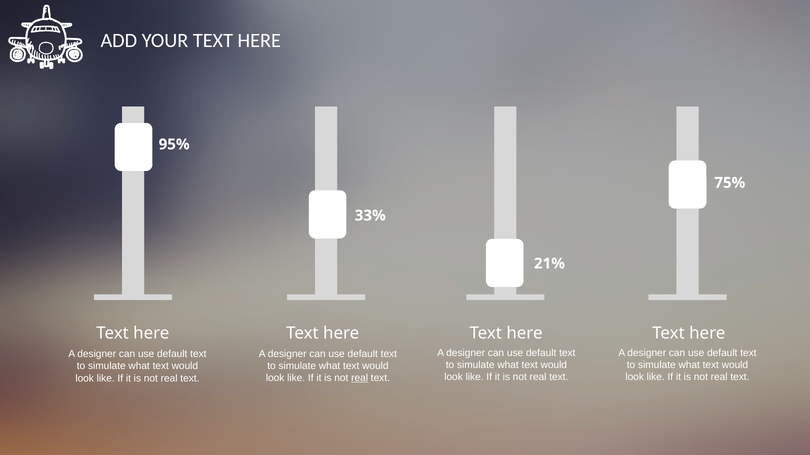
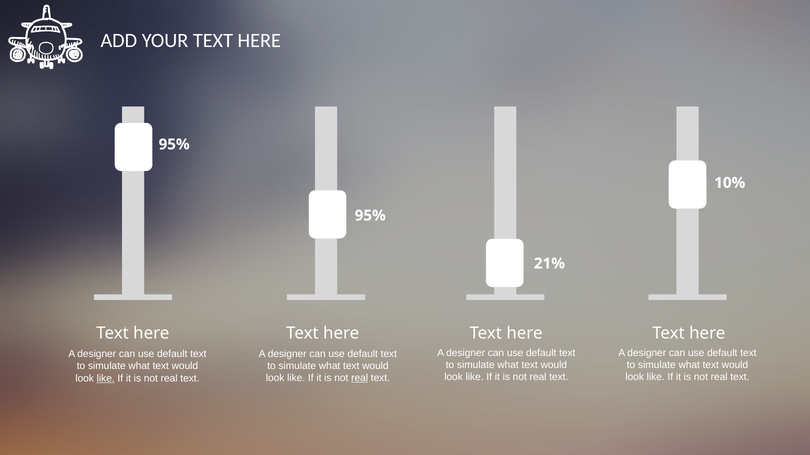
75%: 75% -> 10%
33% at (370, 216): 33% -> 95%
like at (106, 379) underline: none -> present
